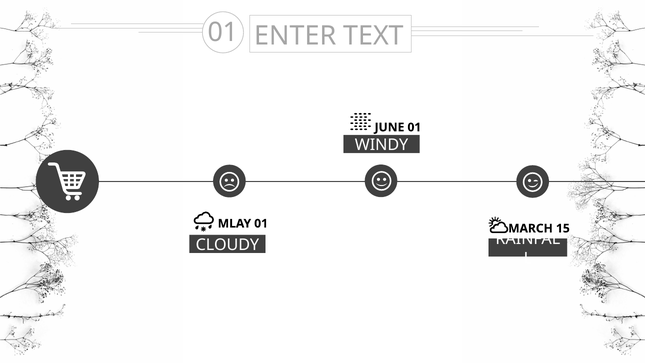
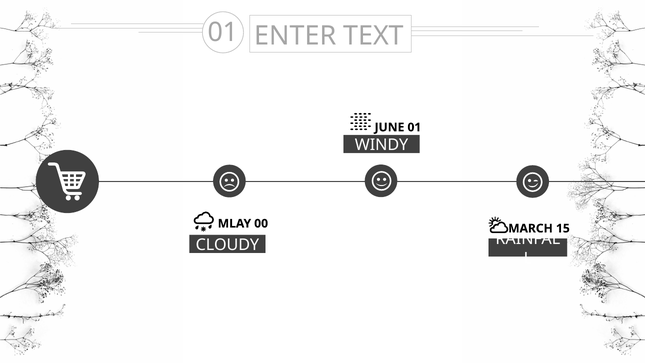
MLAY 01: 01 -> 00
